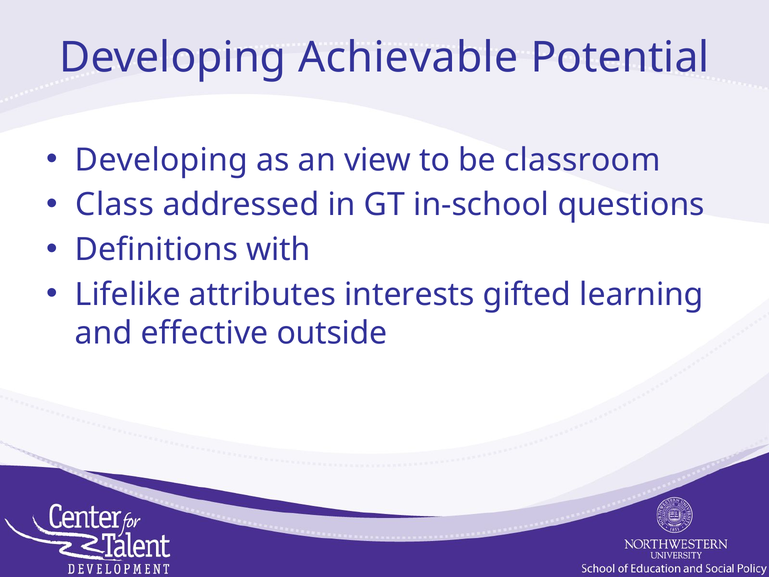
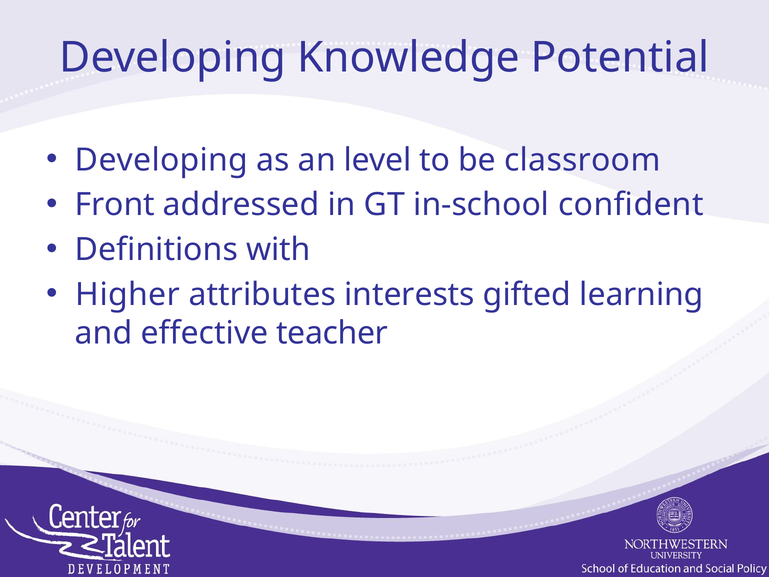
Achievable: Achievable -> Knowledge
view: view -> level
Class: Class -> Front
questions: questions -> confident
Lifelike: Lifelike -> Higher
outside: outside -> teacher
